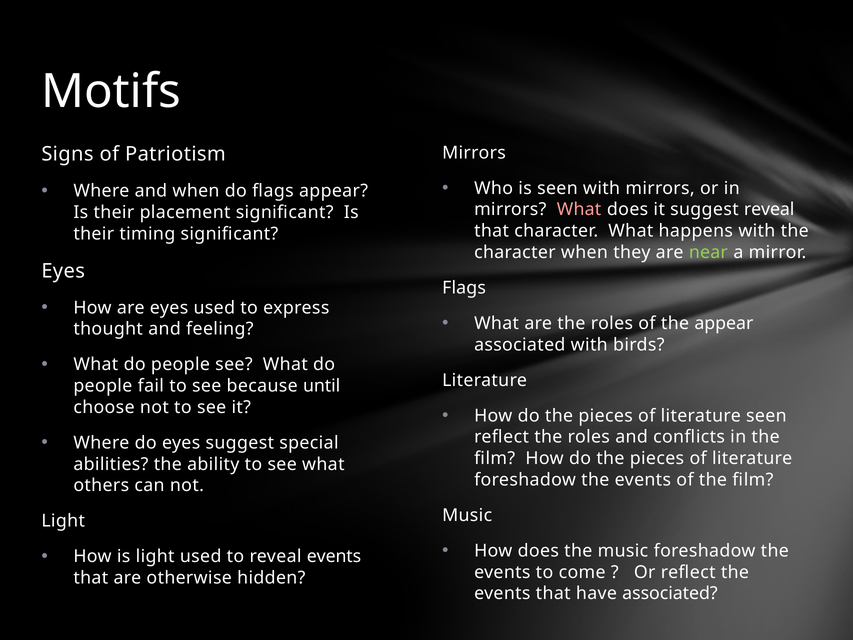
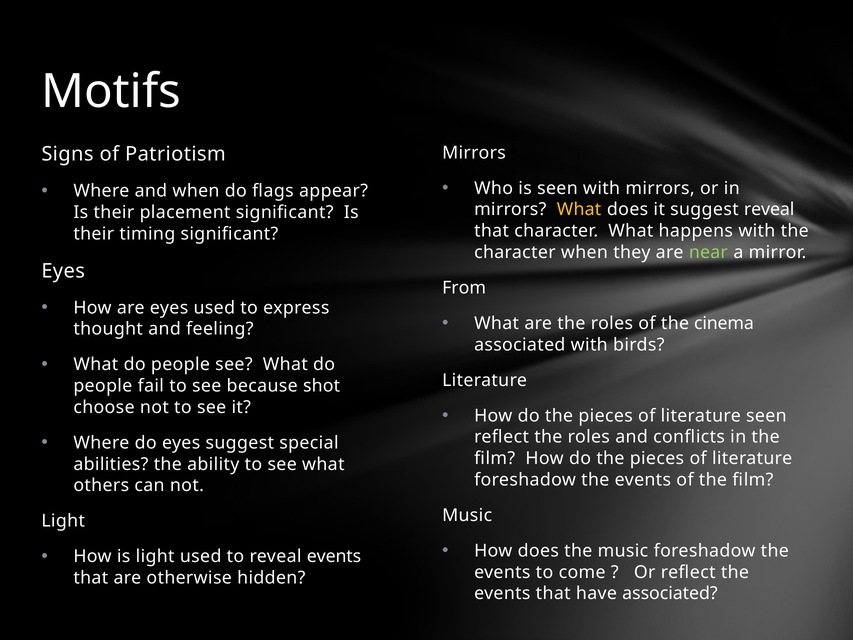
What at (579, 210) colour: pink -> yellow
Flags at (464, 288): Flags -> From
the appear: appear -> cinema
until: until -> shot
